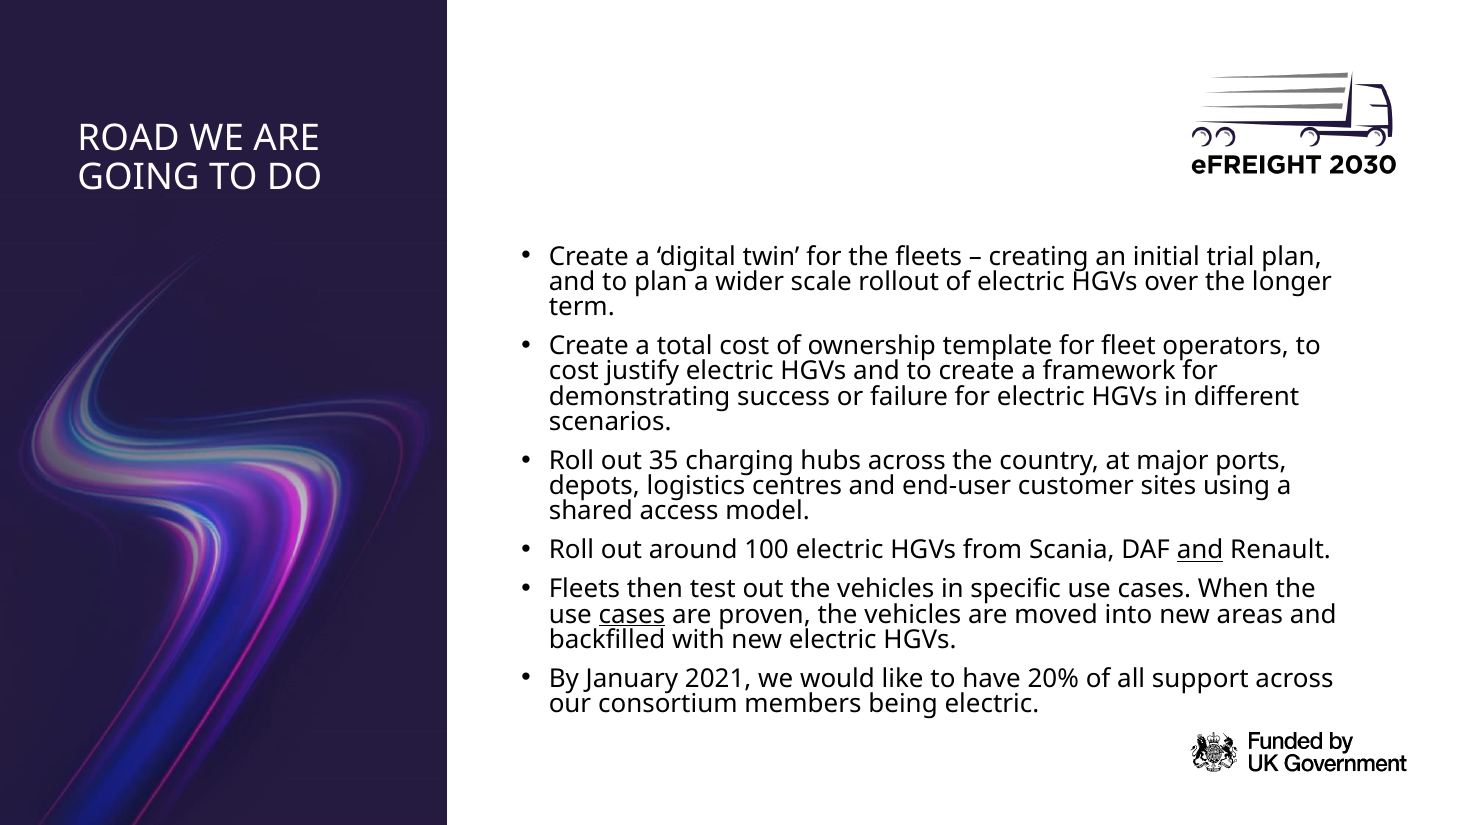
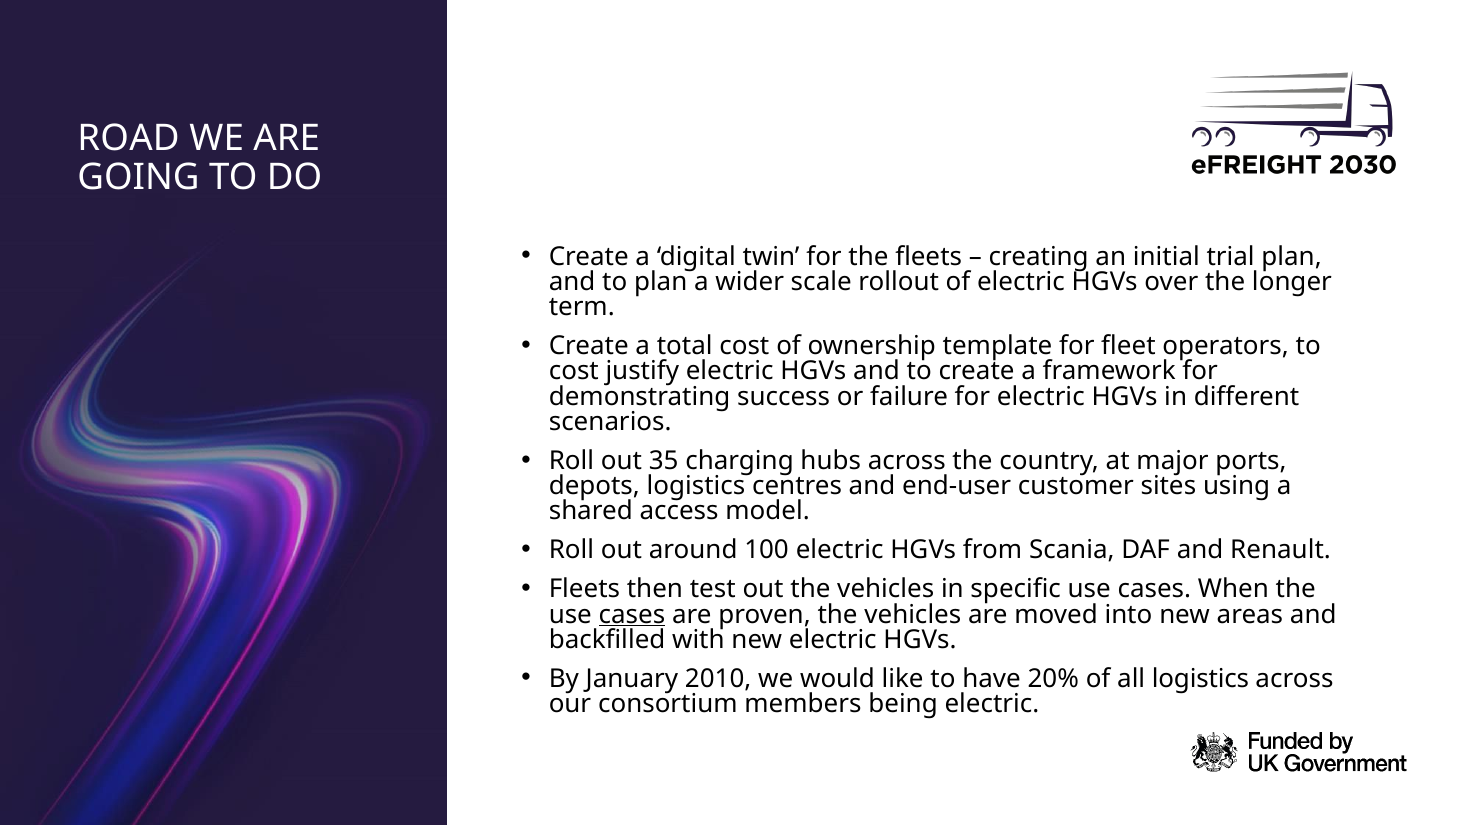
and at (1200, 550) underline: present -> none
2021: 2021 -> 2010
all support: support -> logistics
